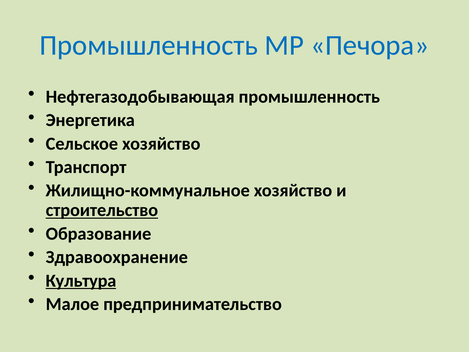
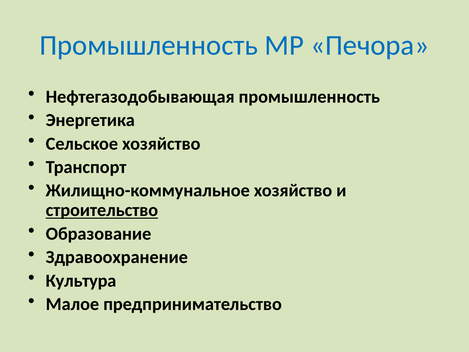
Культура underline: present -> none
